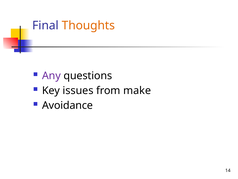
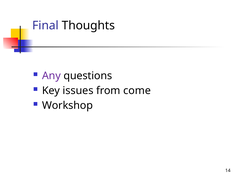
Thoughts colour: orange -> black
make: make -> come
Avoidance: Avoidance -> Workshop
